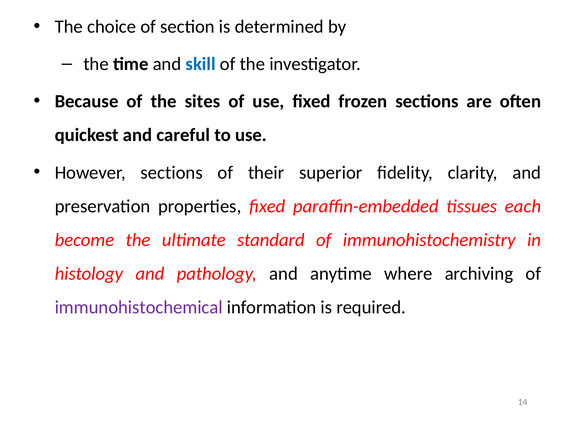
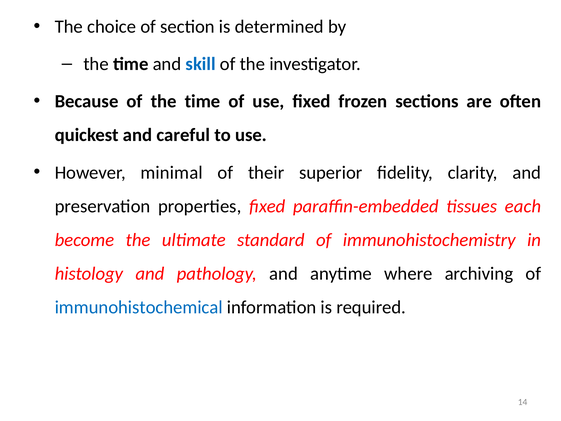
of the sites: sites -> time
However sections: sections -> minimal
immunohistochemical colour: purple -> blue
